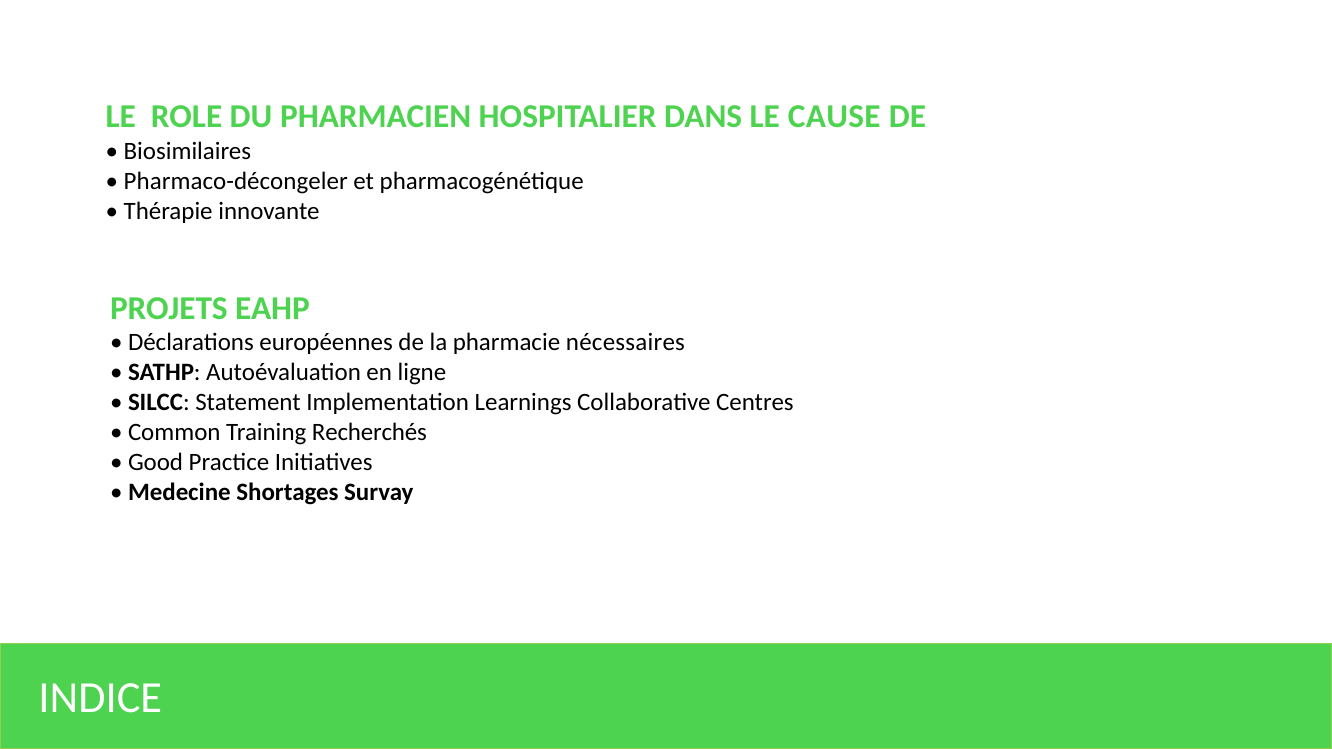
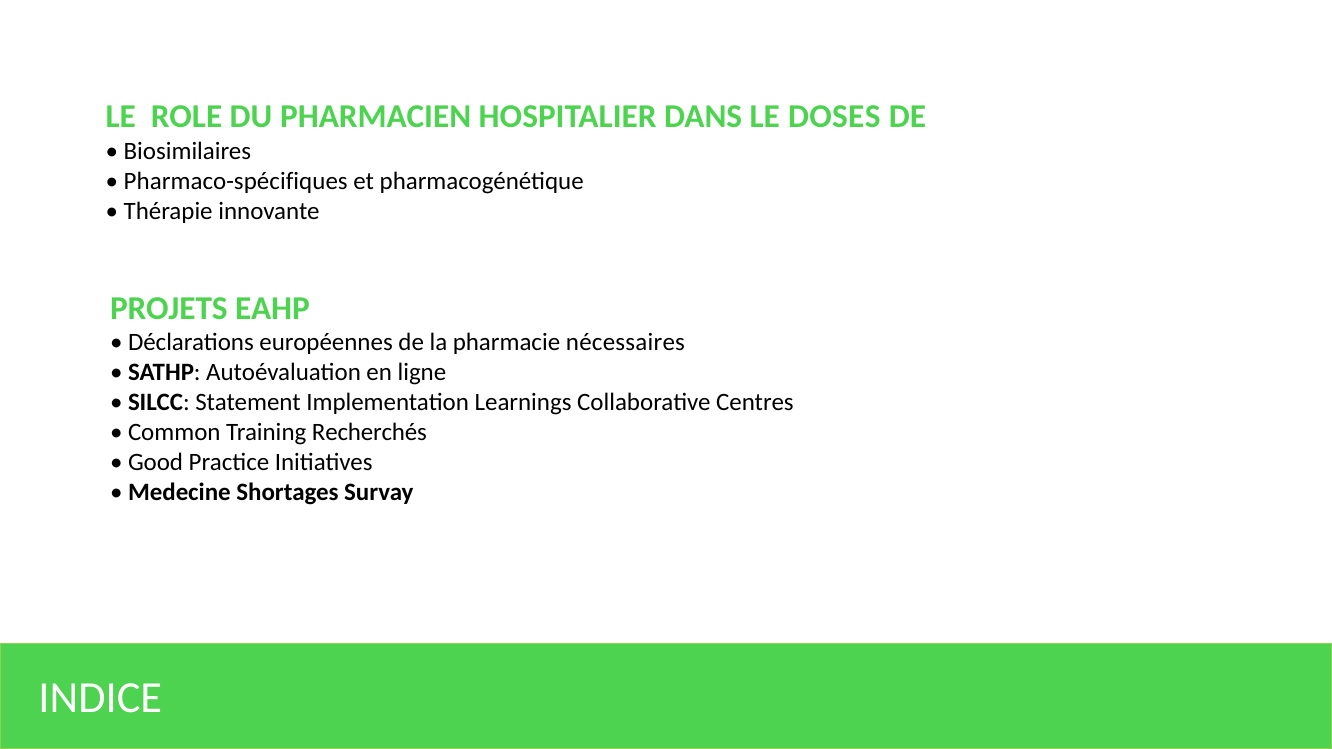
CAUSE: CAUSE -> DOSES
Pharmaco-décongeler: Pharmaco-décongeler -> Pharmaco-spécifiques
